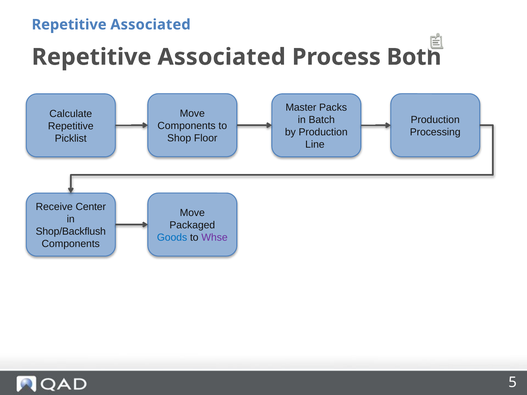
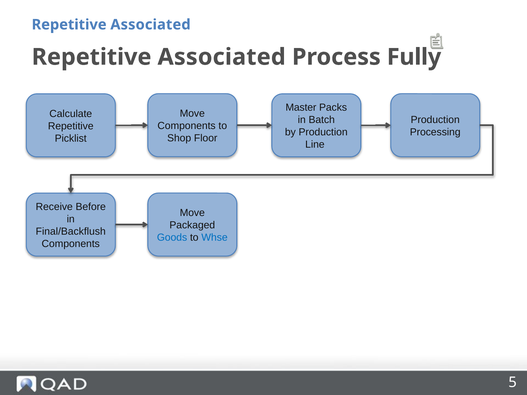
Both: Both -> Fully
Center: Center -> Before
Shop/Backflush: Shop/Backflush -> Final/Backflush
Whse colour: purple -> blue
